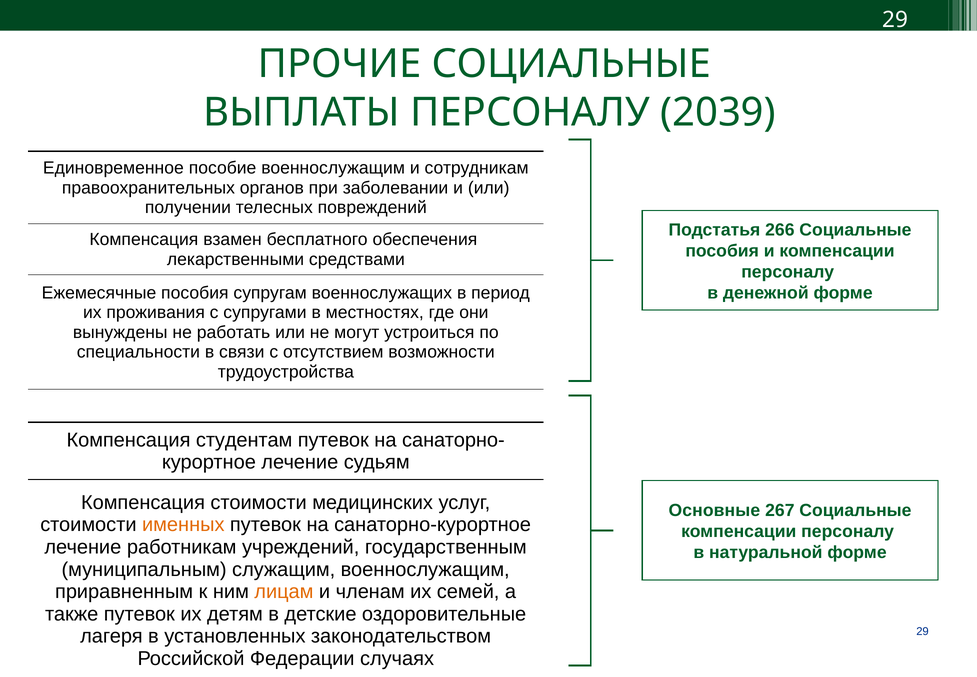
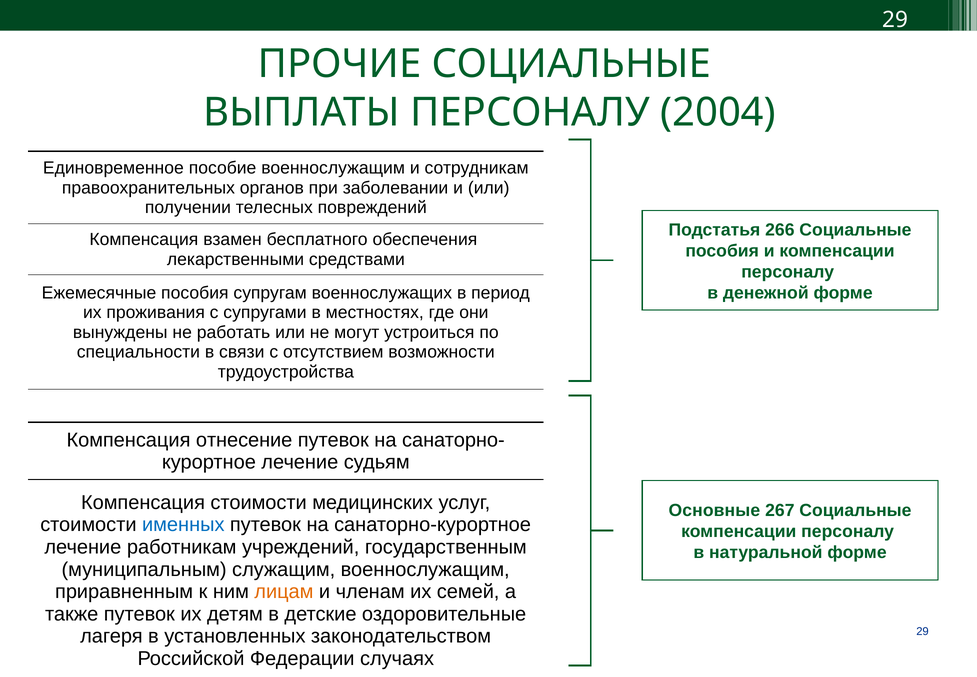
2039: 2039 -> 2004
студентам: студентам -> отнесение
именных colour: orange -> blue
